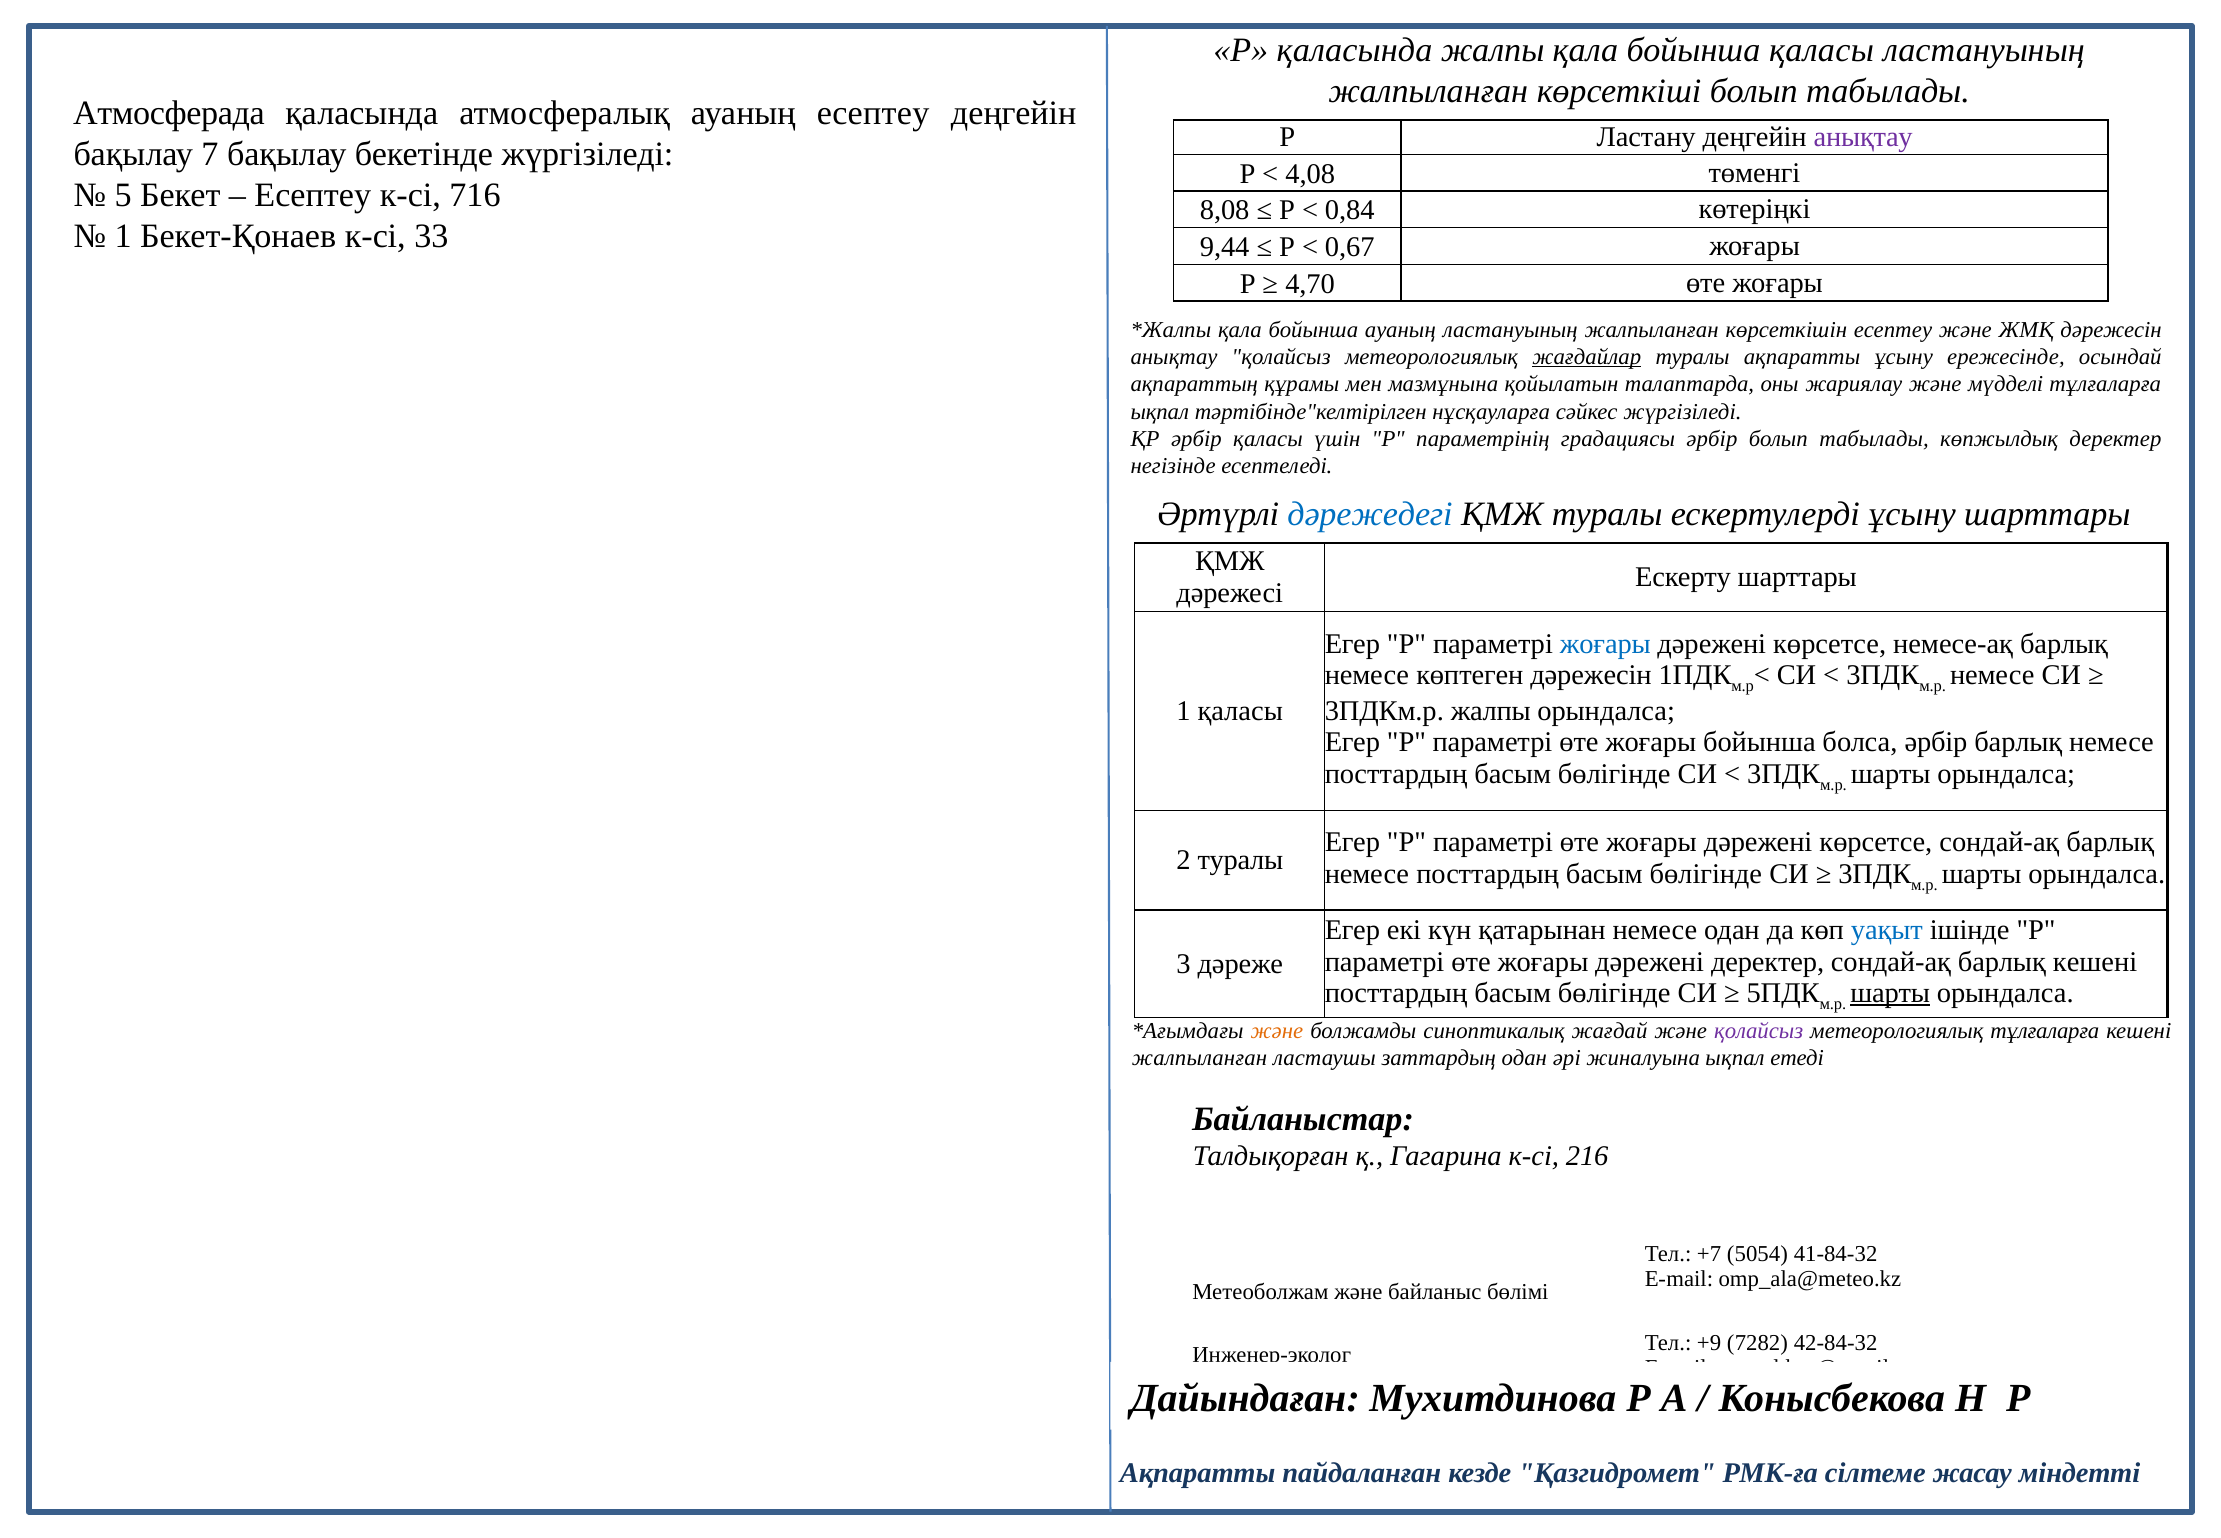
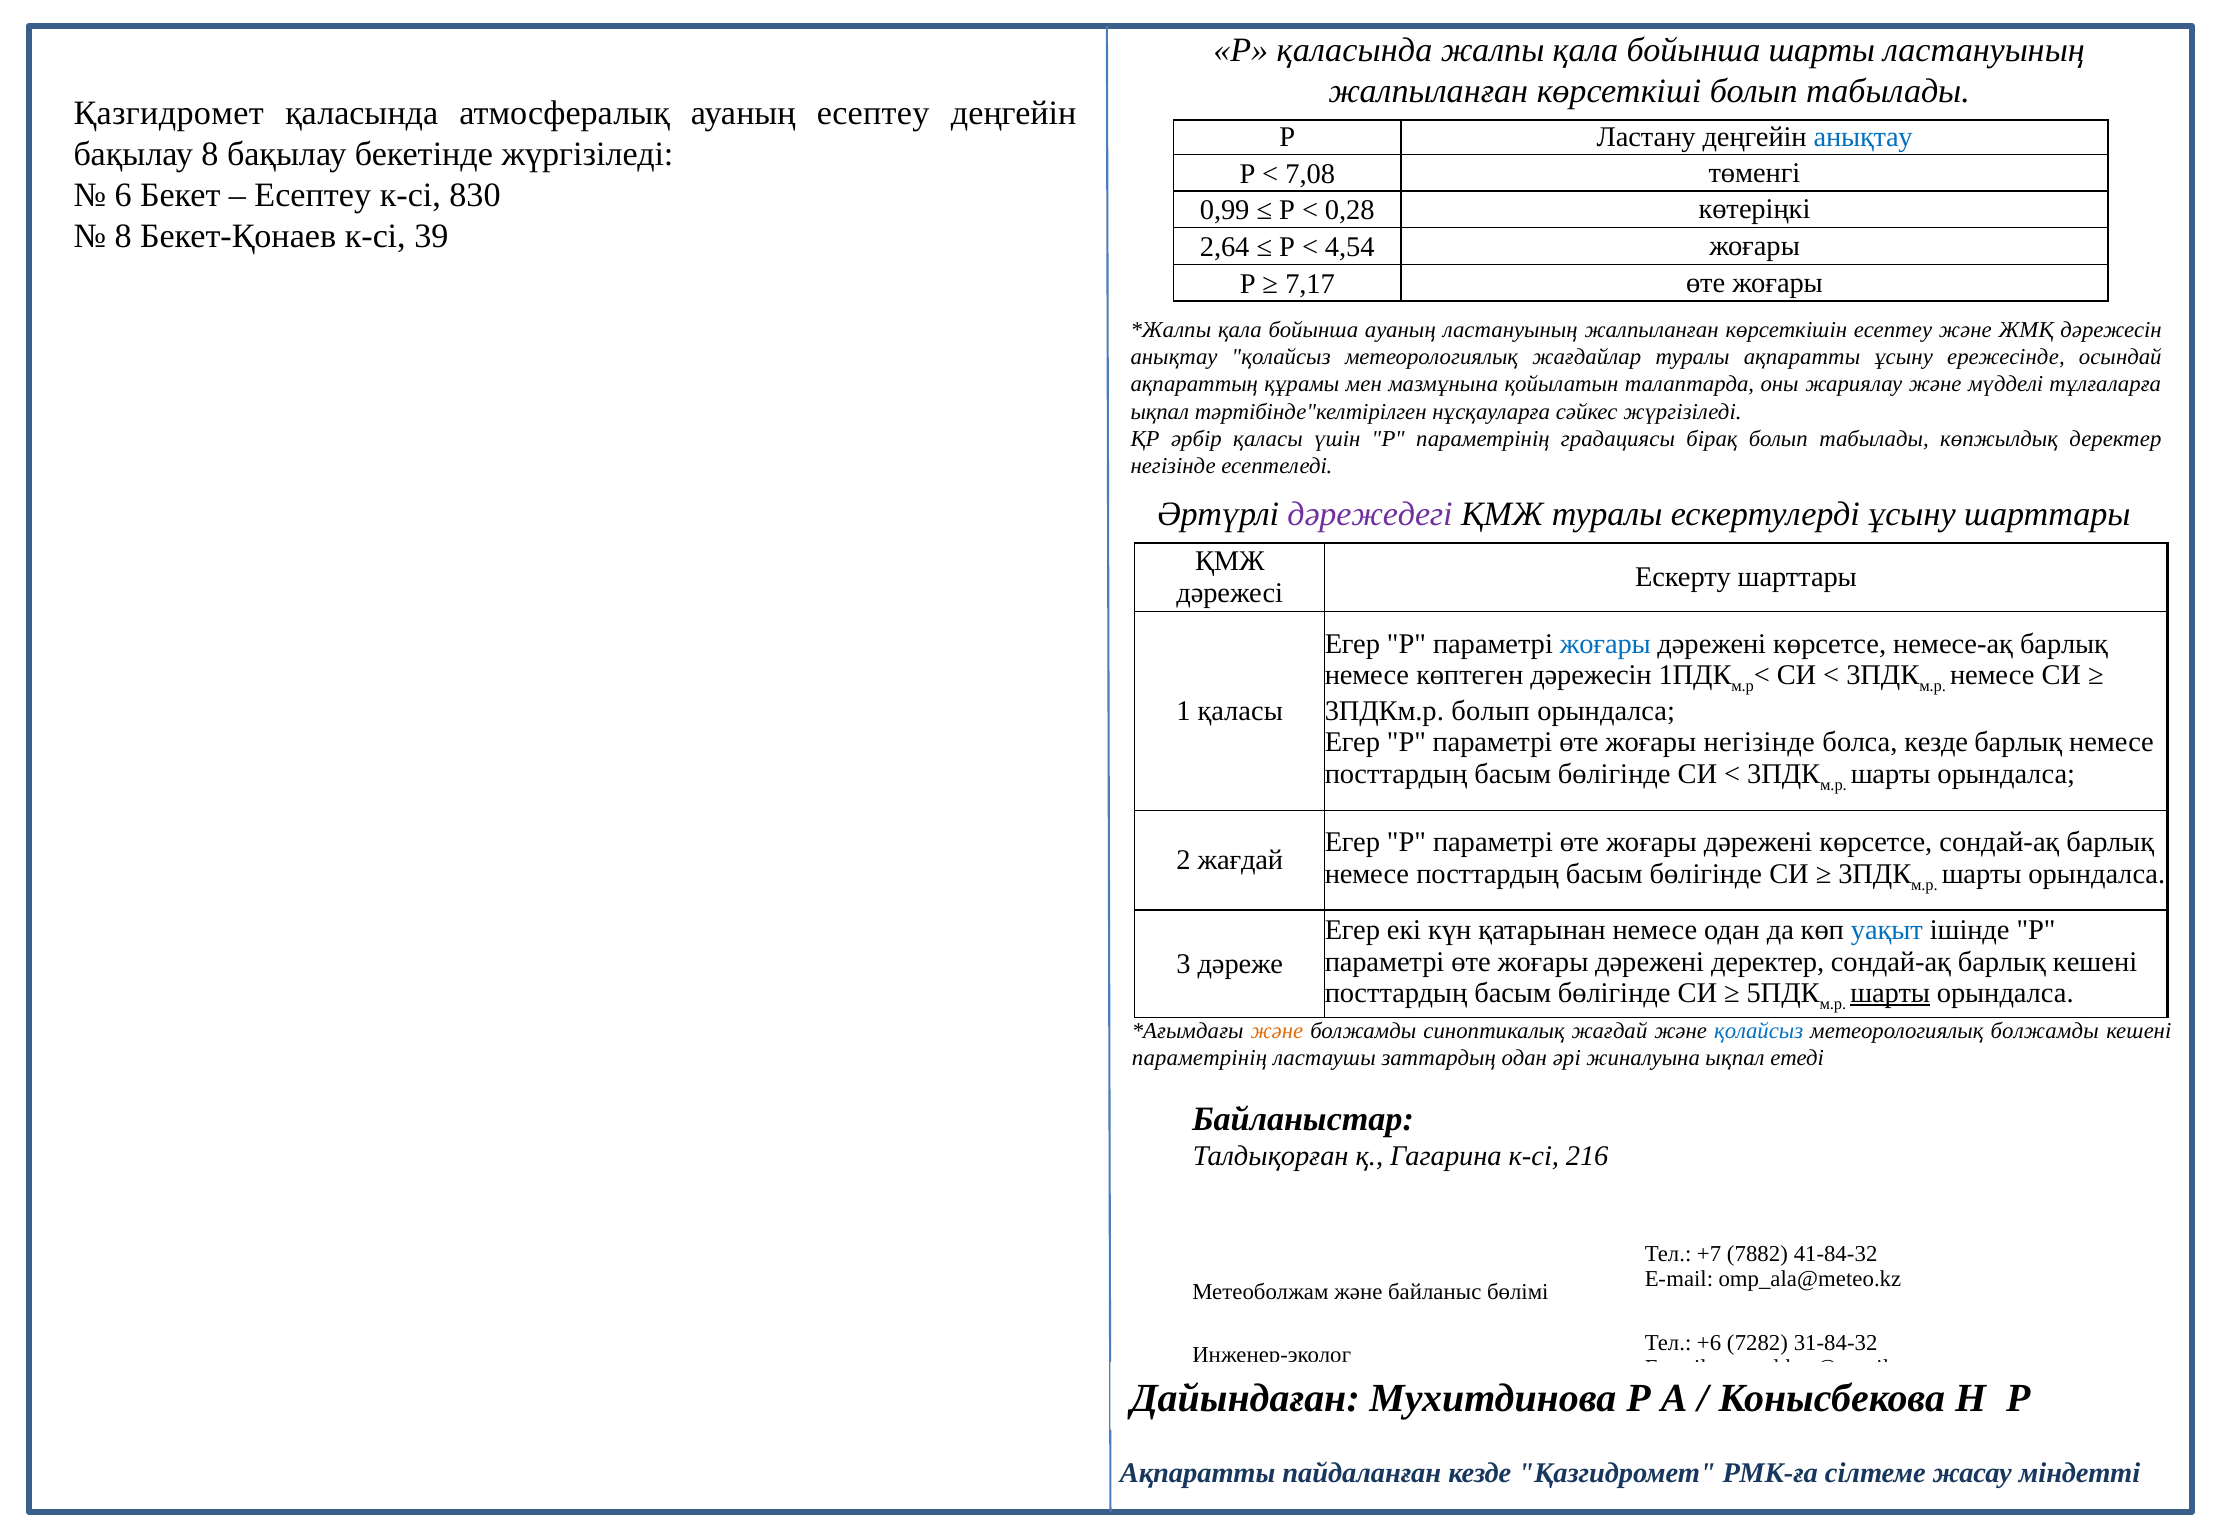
бойынша қаласы: қаласы -> шарты
Атмосферада at (169, 113): Атмосферада -> Қазгидромет
анықтау at (1863, 137) colour: purple -> blue
бақылау 7: 7 -> 8
4,08: 4,08 -> 7,08
5: 5 -> 6
716: 716 -> 830
8,08: 8,08 -> 0,99
0,84: 0,84 -> 0,28
1 at (123, 236): 1 -> 8
33: 33 -> 39
9,44: 9,44 -> 2,64
0,67: 0,67 -> 4,54
4,70: 4,70 -> 7,17
жағдайлар underline: present -> none
градациясы әрбір: әрбір -> бірақ
дәрежедегі colour: blue -> purple
3ПДКм.р жалпы: жалпы -> болып
жоғары бойынша: бойынша -> негізінде
болса әрбір: әрбір -> кезде
2 туралы: туралы -> жағдай
қолайсыз at (1759, 1031) colour: purple -> blue
метеорологиялық тұлғаларға: тұлғаларға -> болжамды
жалпыланған at (1200, 1058): жалпыланған -> параметрінің
5054: 5054 -> 7882
+9: +9 -> +6
42-84-32: 42-84-32 -> 31-84-32
